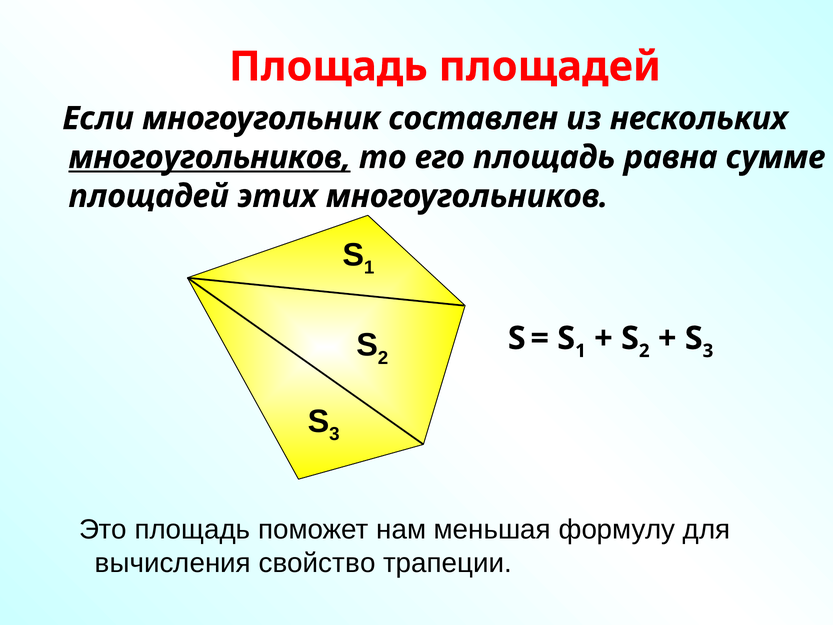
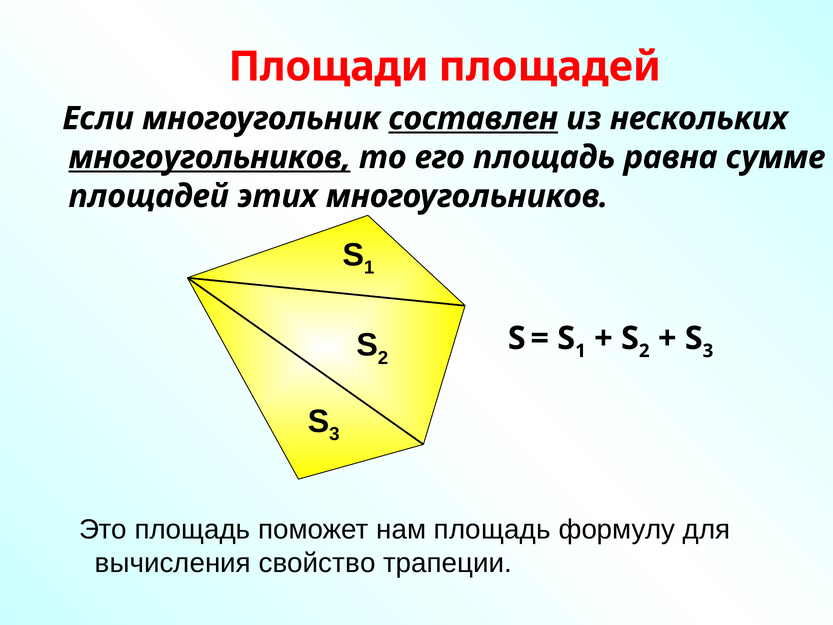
Площадь at (328, 67): Площадь -> Площади
составлен underline: none -> present
нам меньшая: меньшая -> площадь
